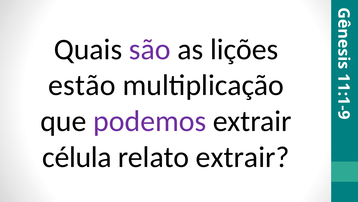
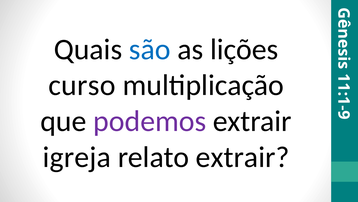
são colour: purple -> blue
estão: estão -> curso
célula: célula -> igreja
